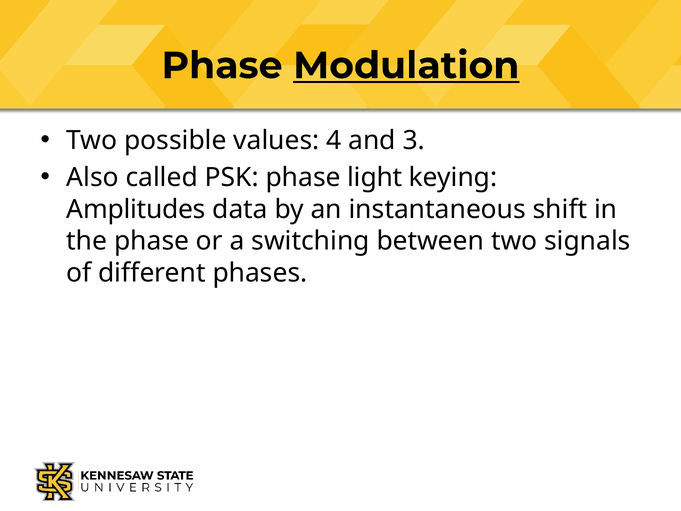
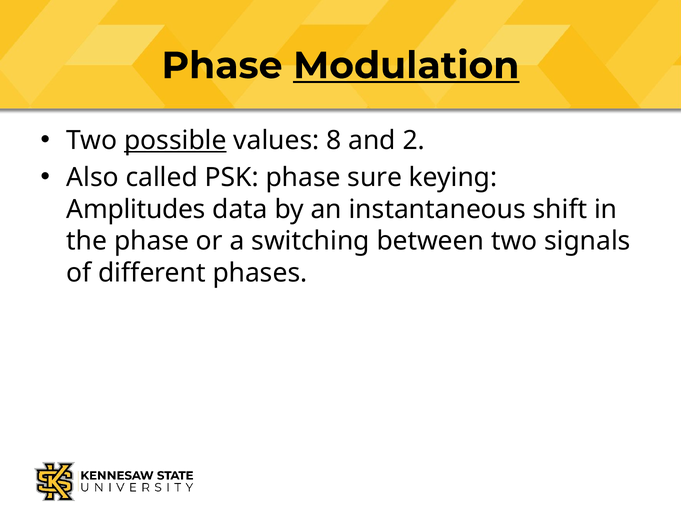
possible underline: none -> present
4: 4 -> 8
3: 3 -> 2
light: light -> sure
